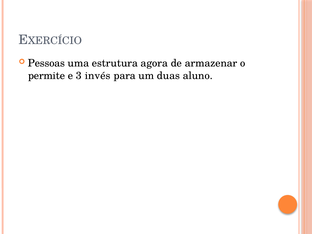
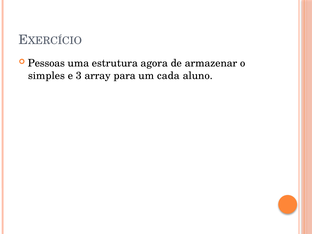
permite: permite -> simples
invés: invés -> array
duas: duas -> cada
